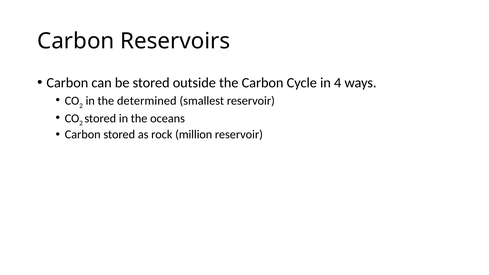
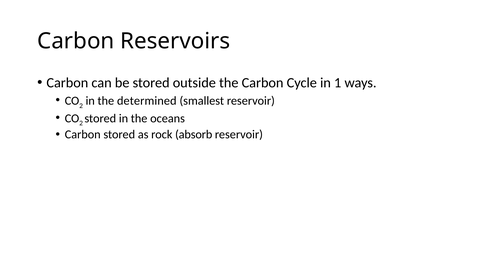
4: 4 -> 1
million: million -> absorb
